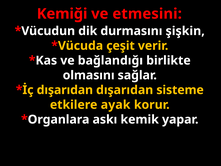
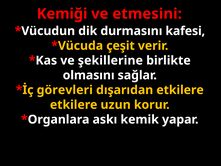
şişkin: şişkin -> kafesi
bağlandığı: bağlandığı -> şekillerine
dışarıdan at (65, 90): dışarıdan -> görevleri
dışarıdan sisteme: sisteme -> etkilere
ayak: ayak -> uzun
